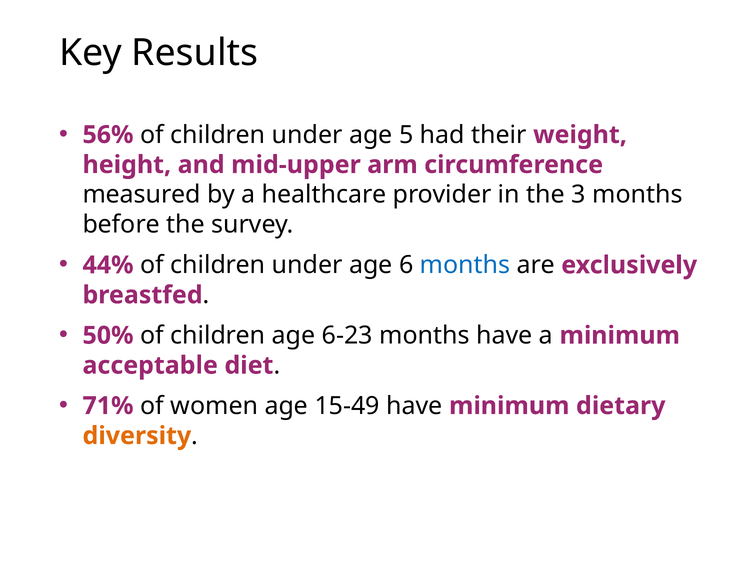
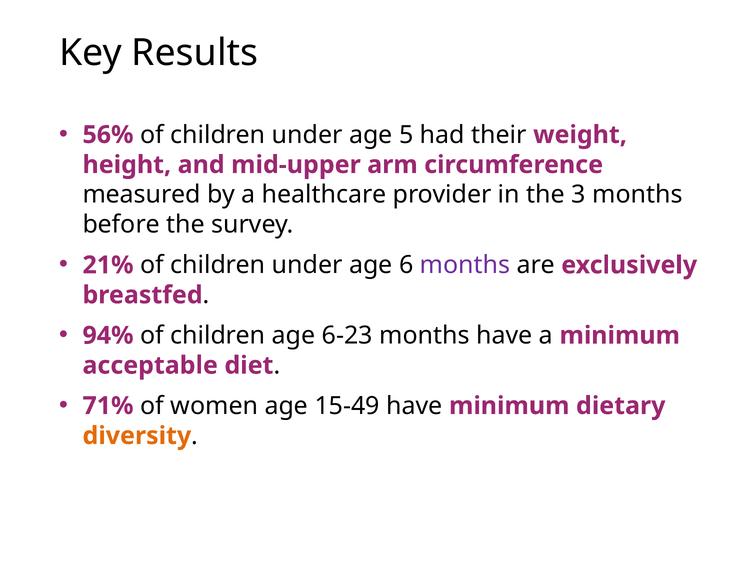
44%: 44% -> 21%
months at (465, 265) colour: blue -> purple
50%: 50% -> 94%
